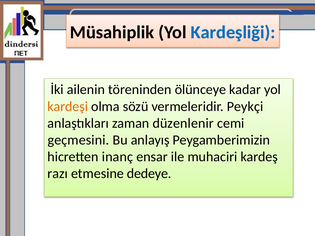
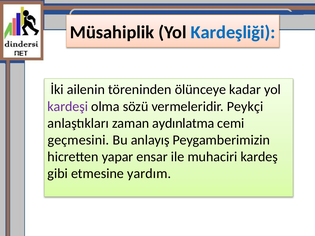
kardeşi colour: orange -> purple
düzenlenir: düzenlenir -> aydınlatma
inanç: inanç -> yapar
razı: razı -> gibi
dedeye: dedeye -> yardım
